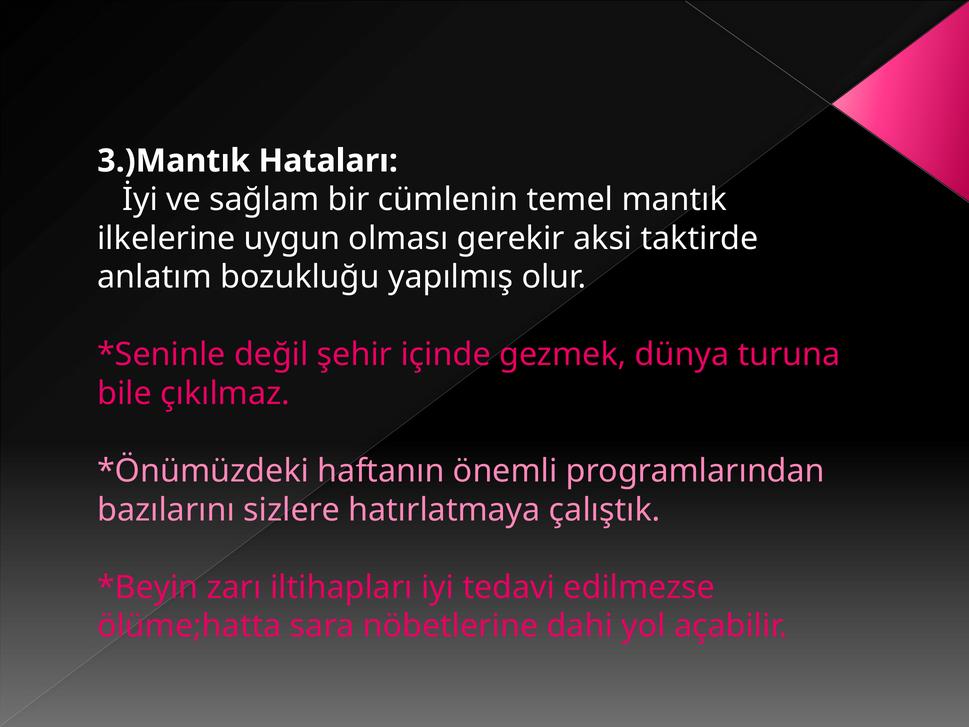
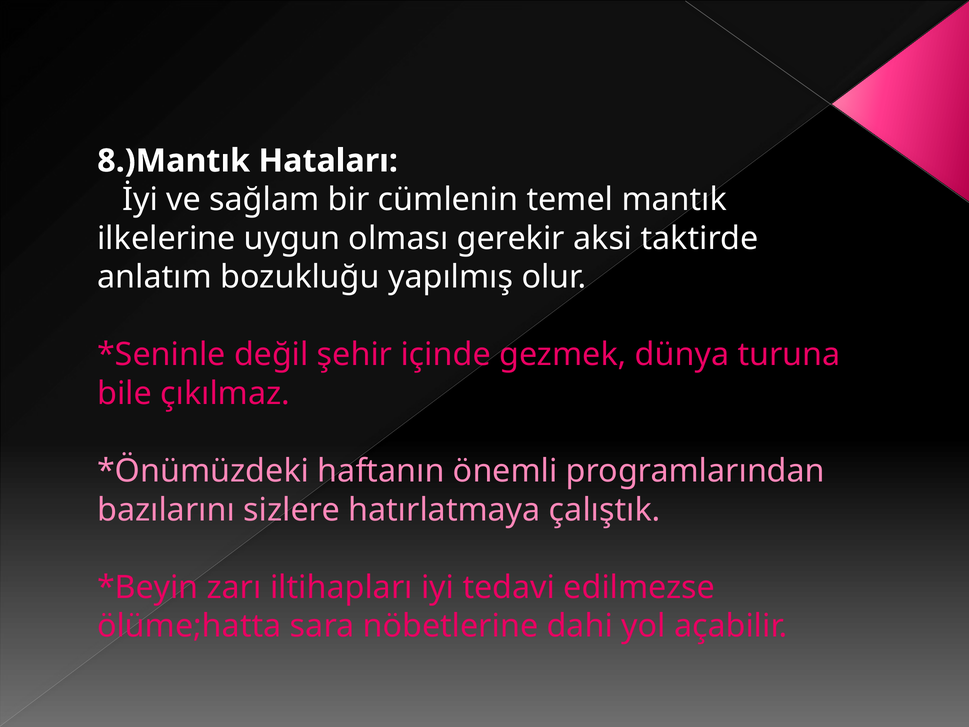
3.)Mantık: 3.)Mantık -> 8.)Mantık
